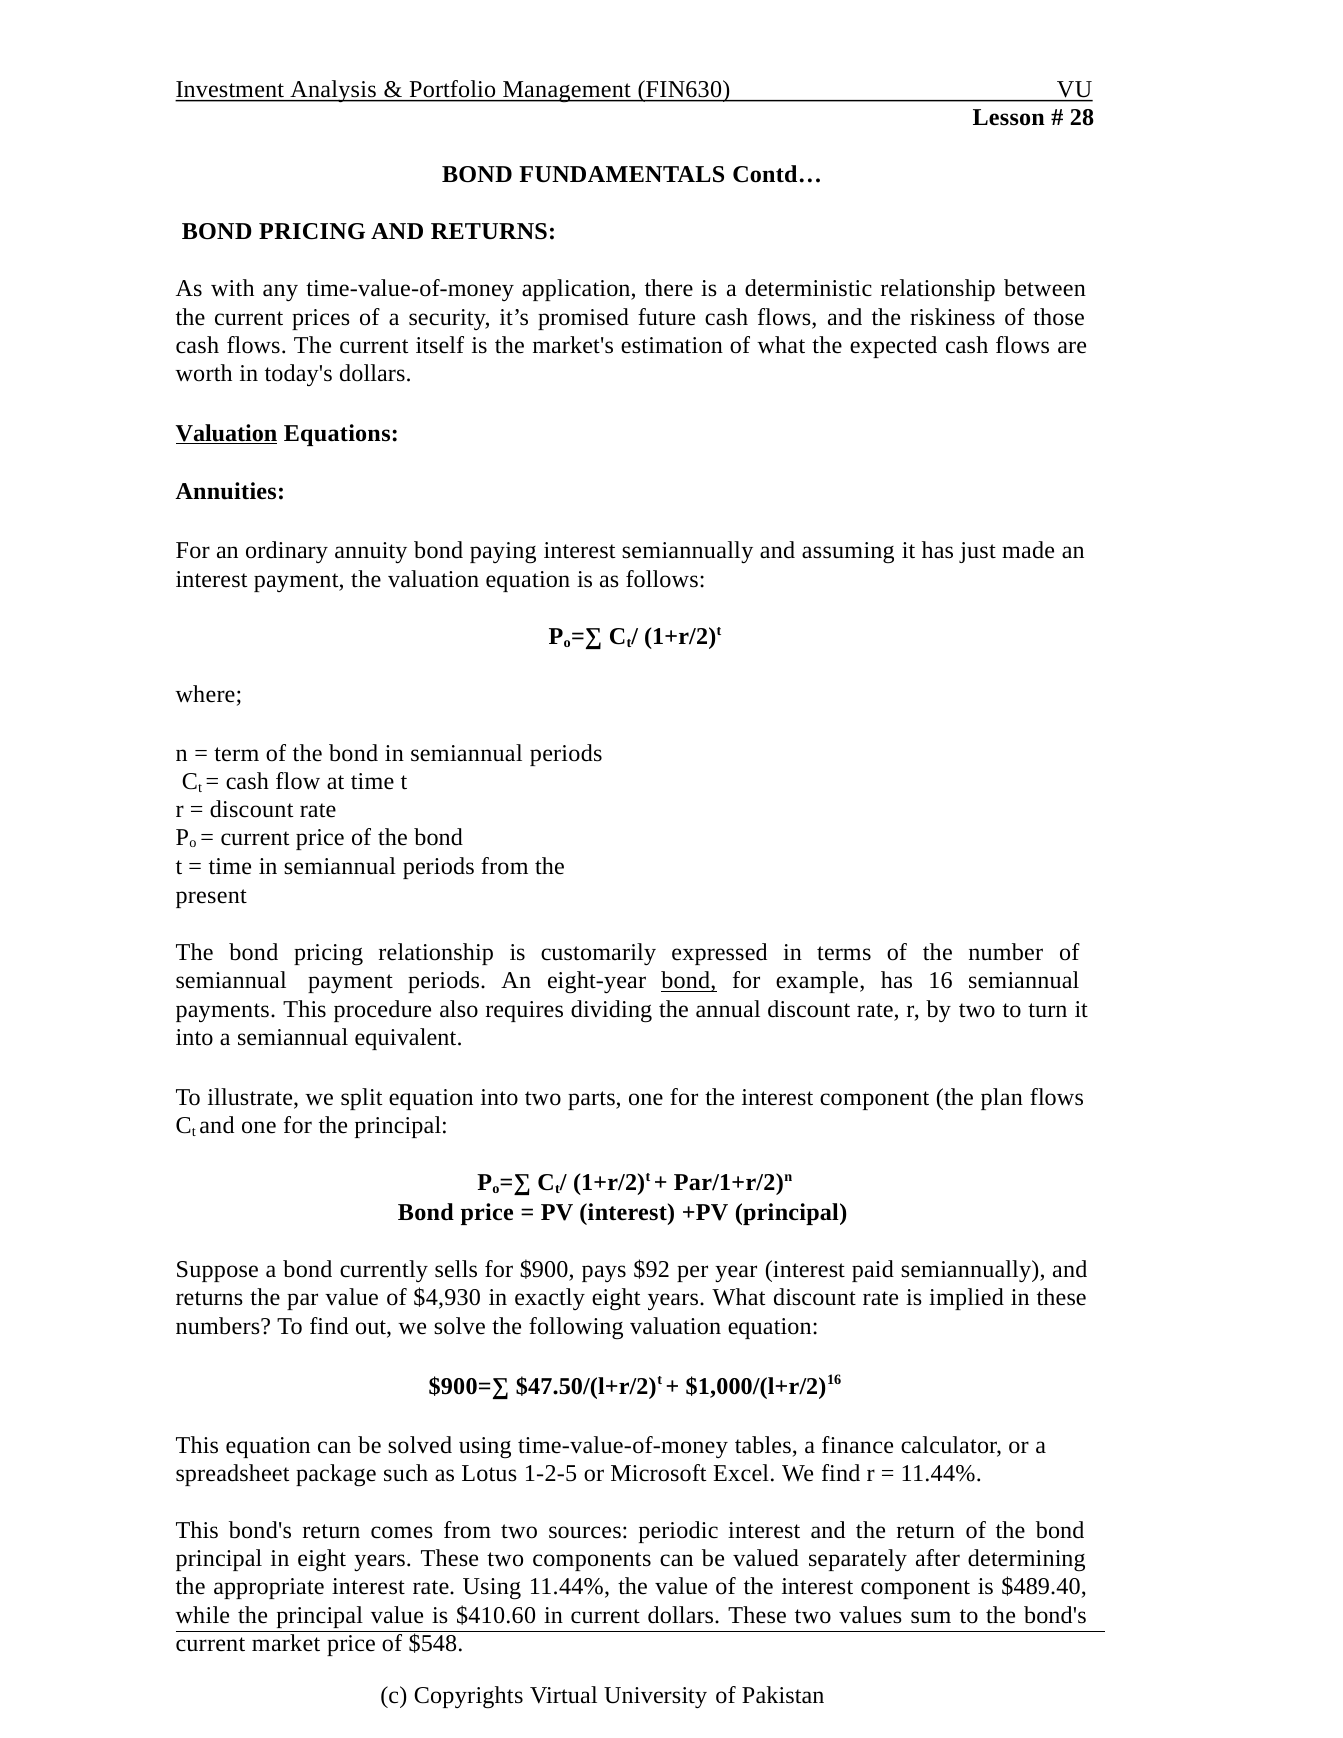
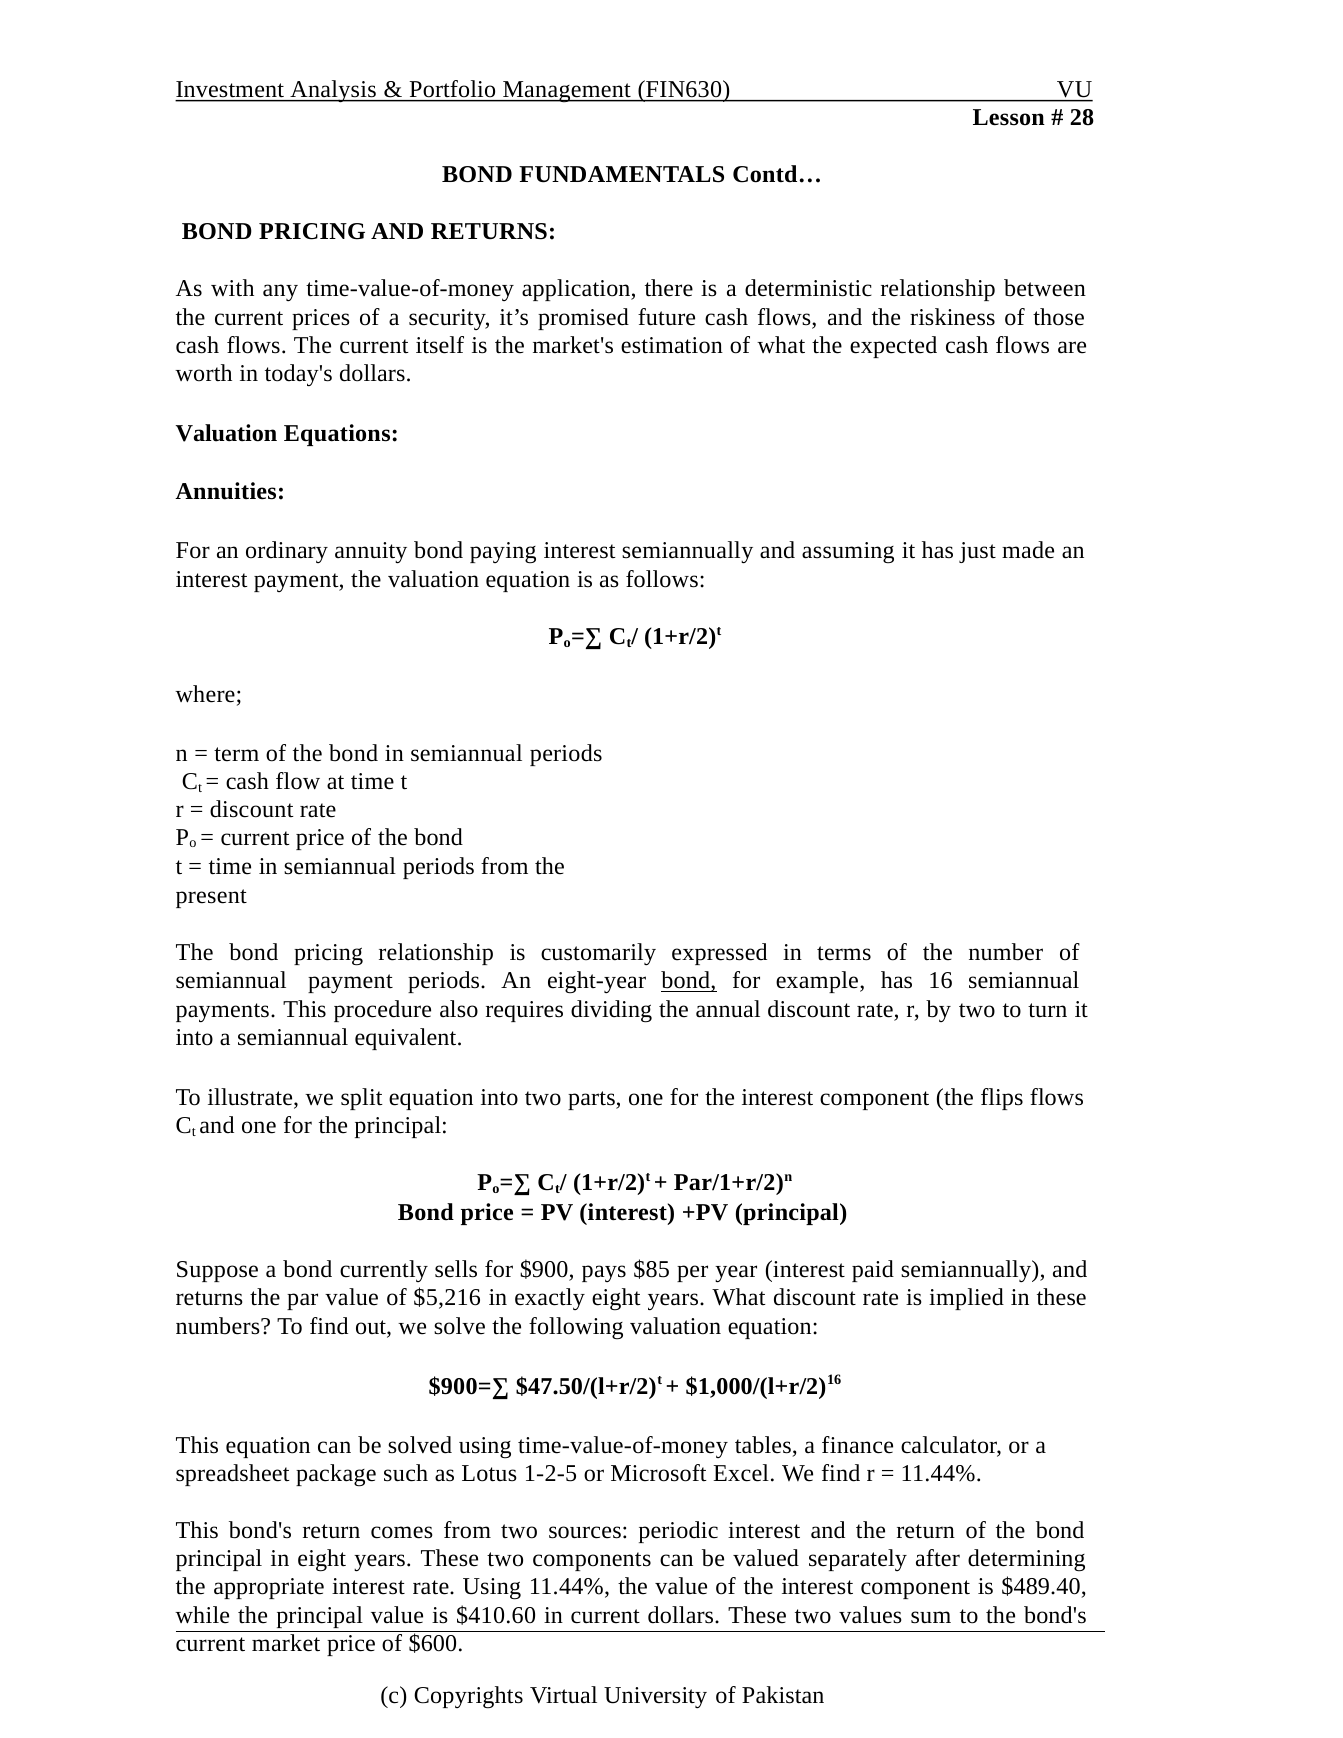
Valuation at (226, 433) underline: present -> none
plan: plan -> flips
$92: $92 -> $85
$4,930: $4,930 -> $5,216
$548: $548 -> $600
